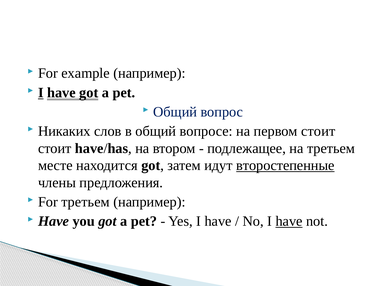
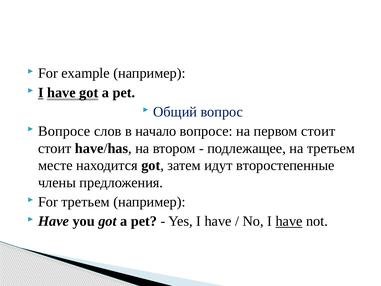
Никаких at (64, 131): Никаких -> Вопросе
в общий: общий -> начало
второстепенные underline: present -> none
